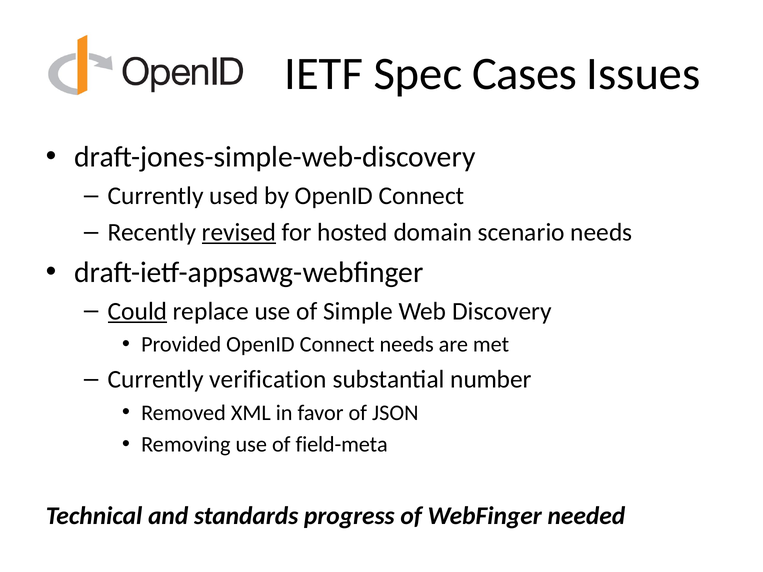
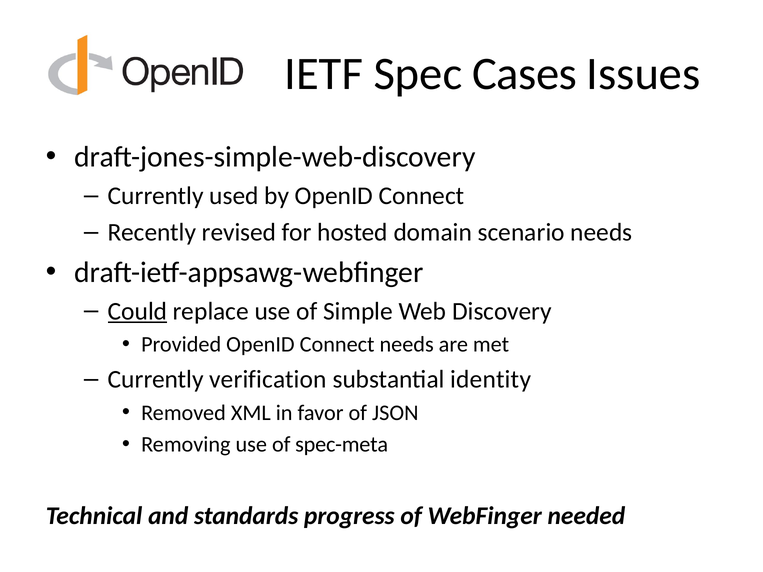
revised underline: present -> none
number: number -> identity
field-meta: field-meta -> spec-meta
